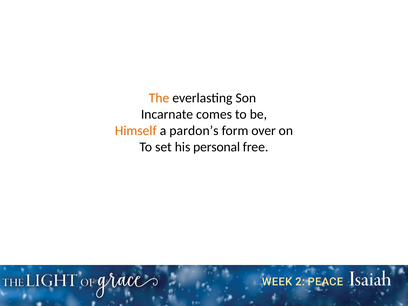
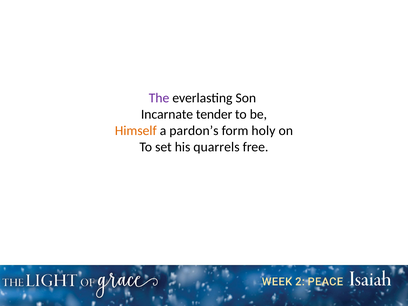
The colour: orange -> purple
comes: comes -> tender
over: over -> holy
personal: personal -> quarrels
